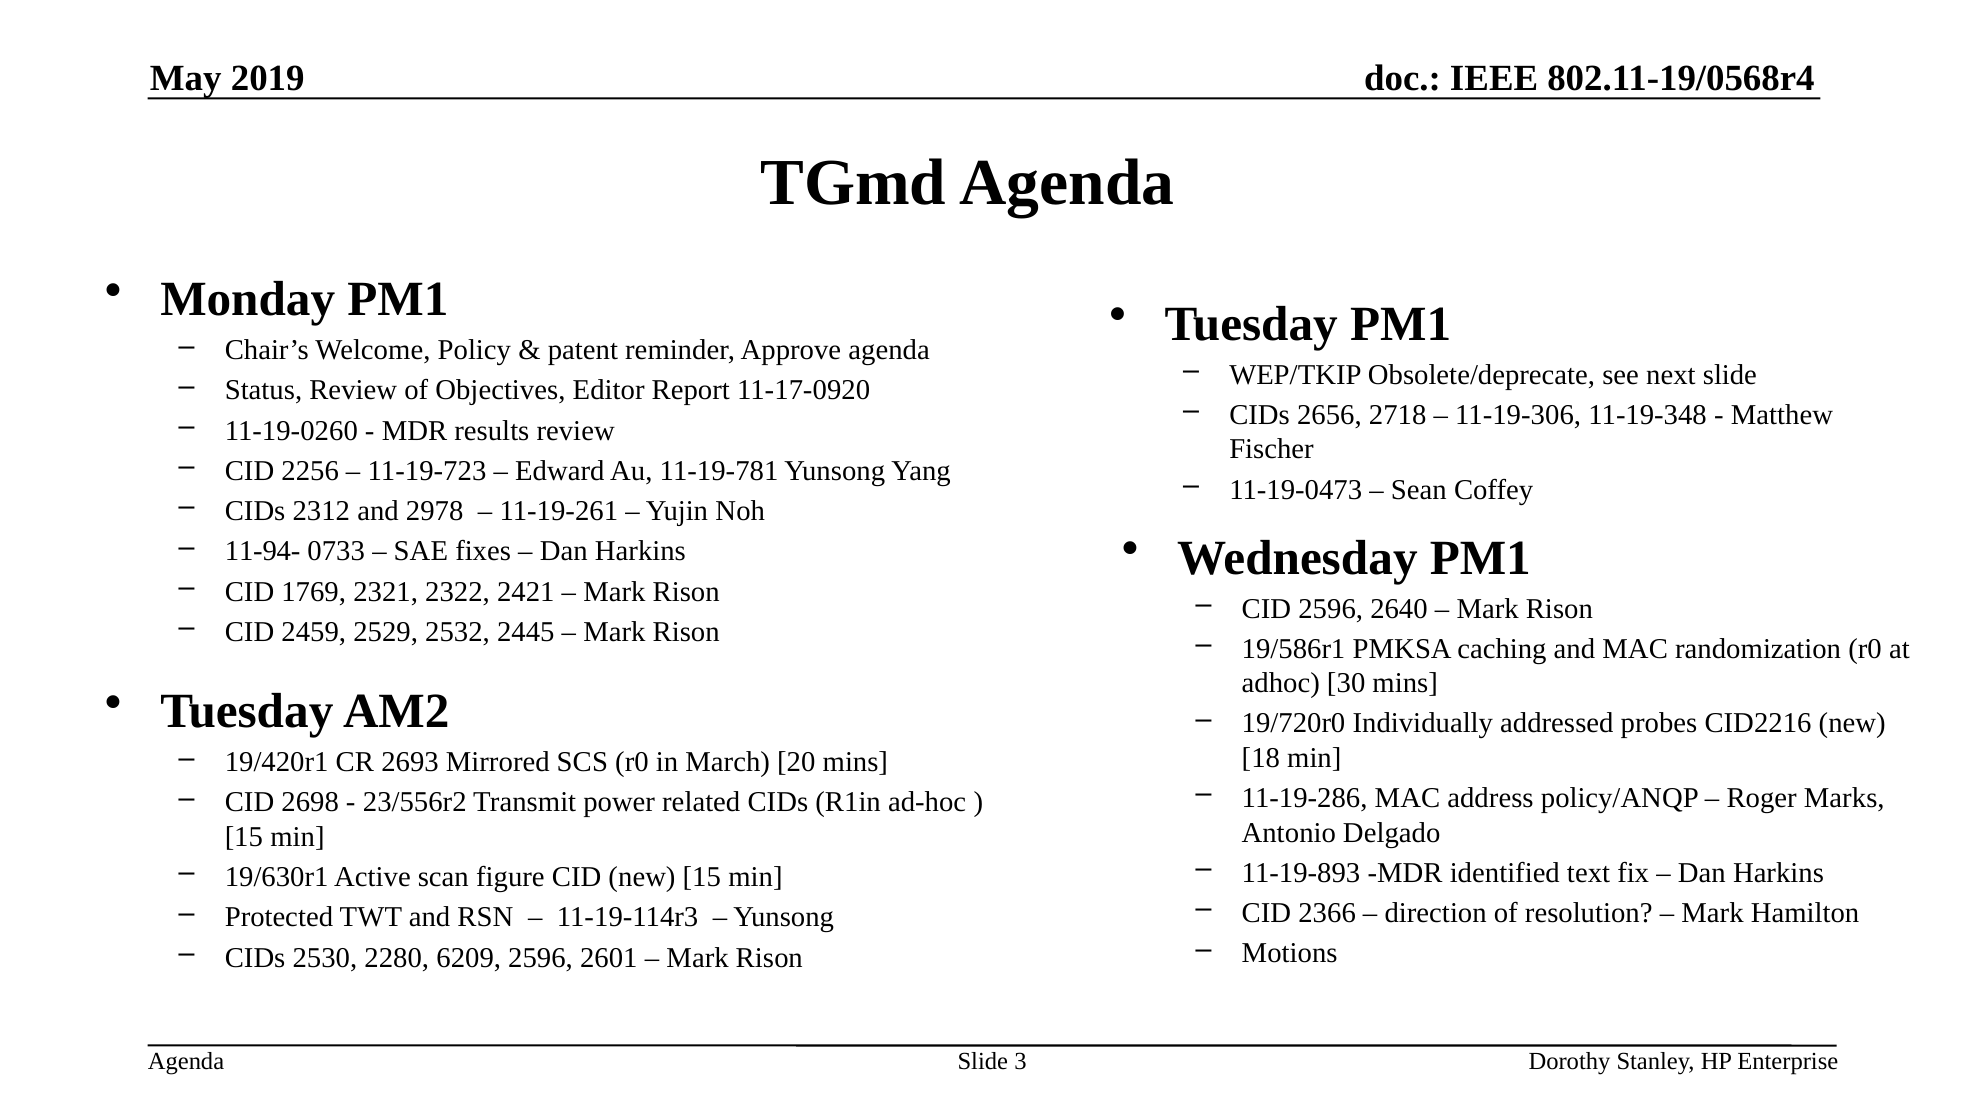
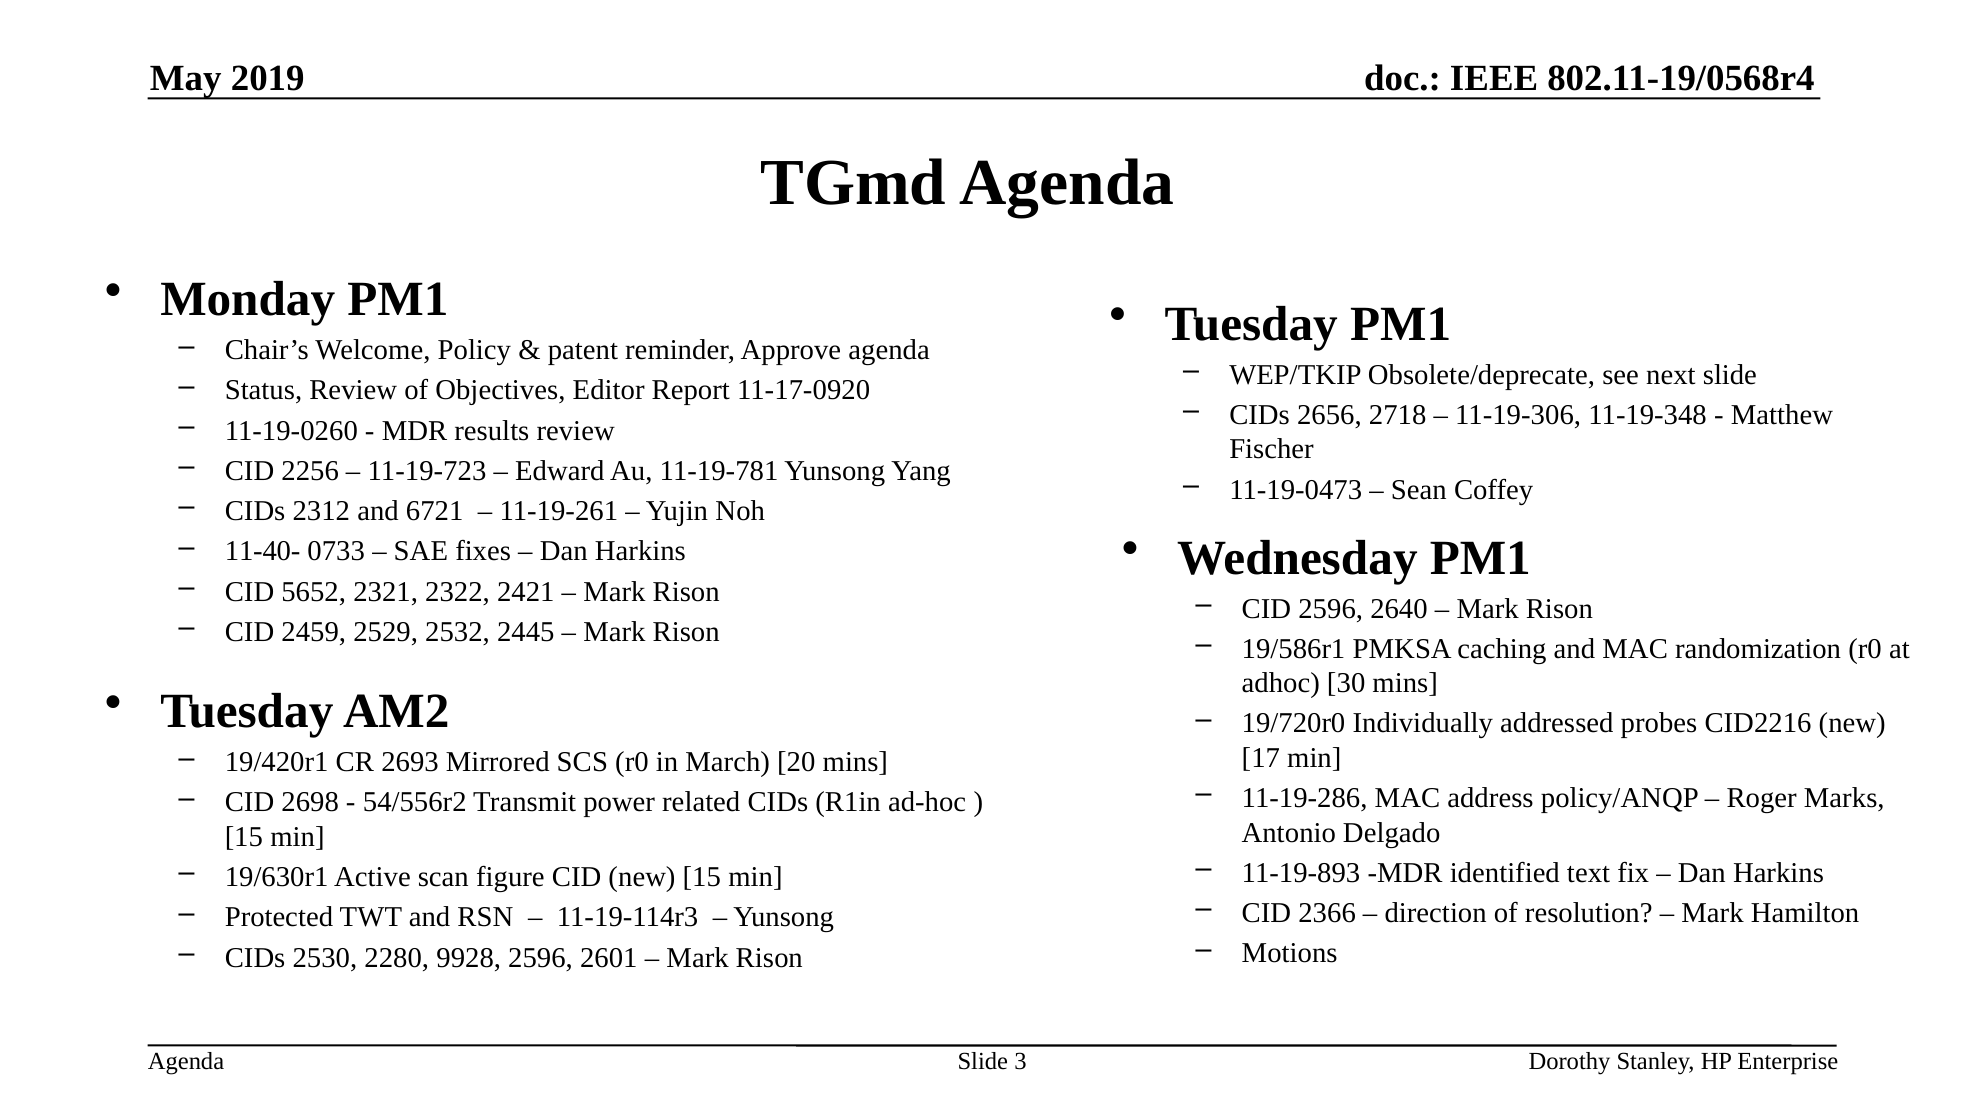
2978: 2978 -> 6721
11-94-: 11-94- -> 11-40-
1769: 1769 -> 5652
18: 18 -> 17
23/556r2: 23/556r2 -> 54/556r2
6209: 6209 -> 9928
